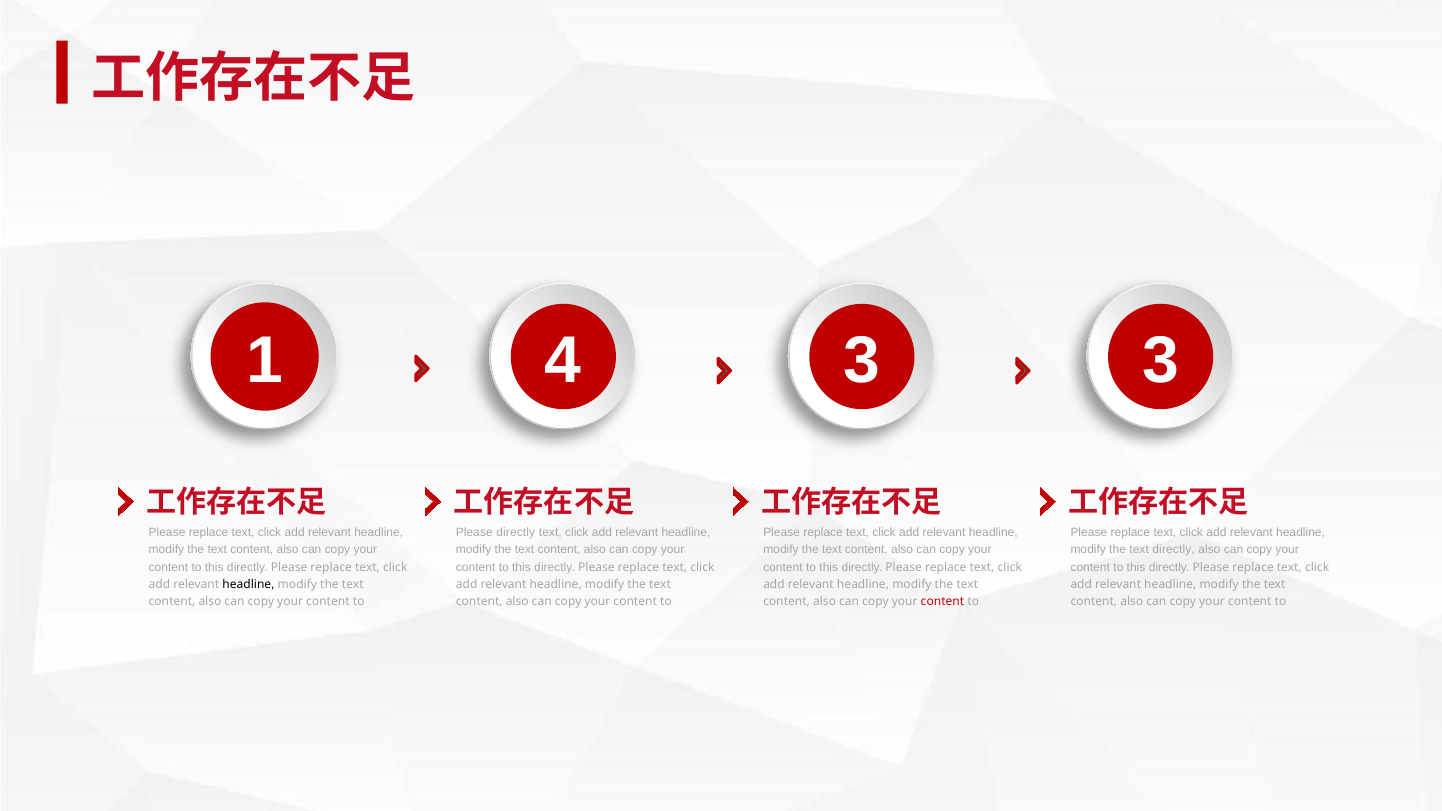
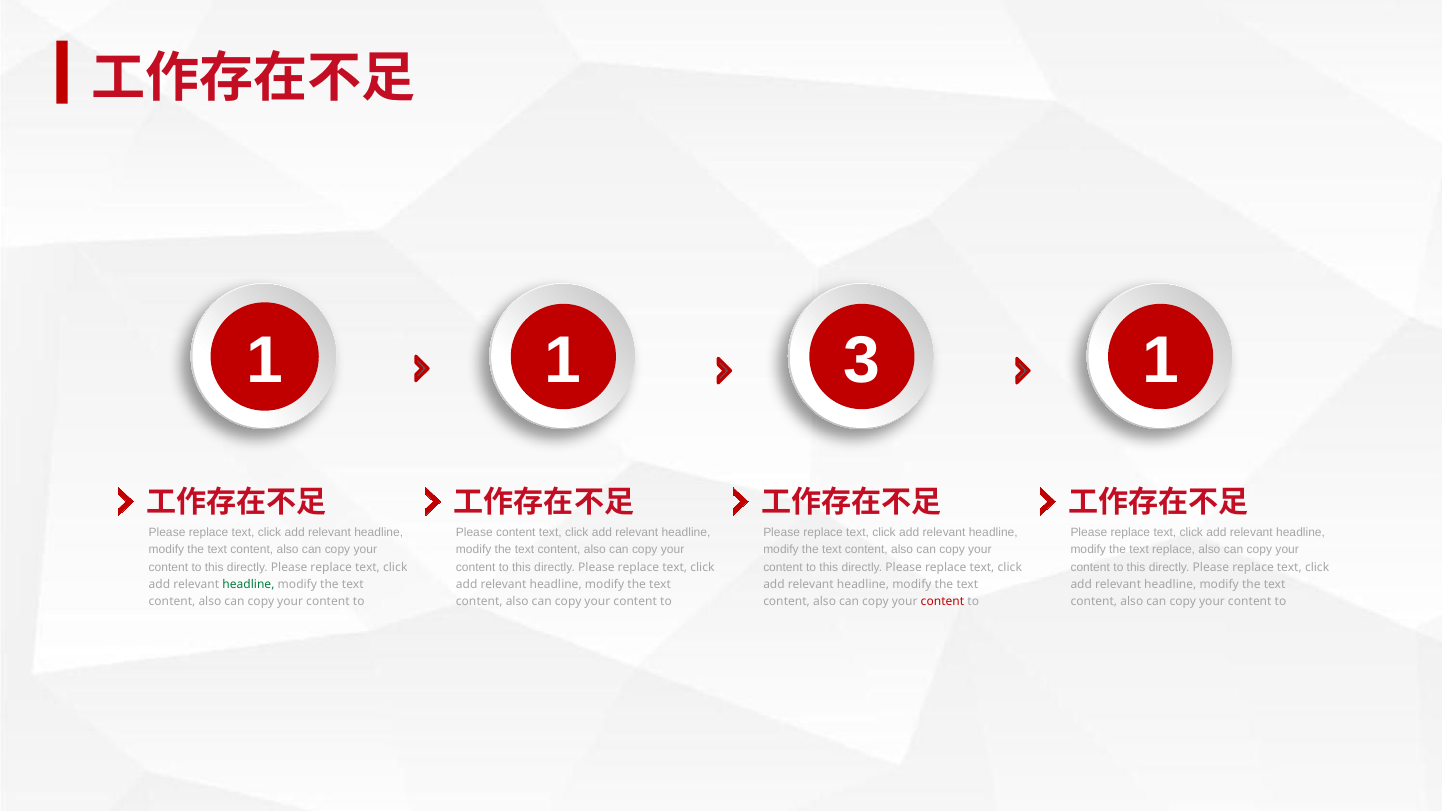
1 4: 4 -> 1
3 3: 3 -> 1
Please directly: directly -> content
text directly: directly -> replace
headline at (248, 585) colour: black -> green
